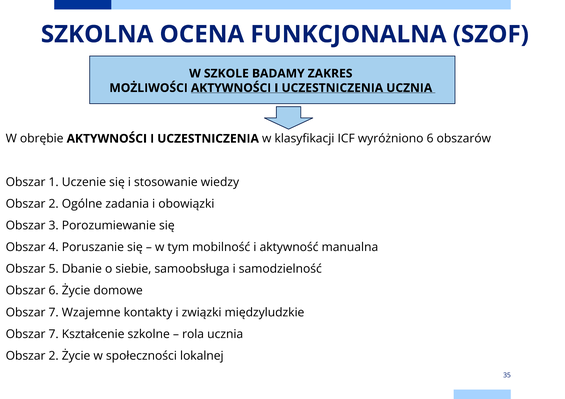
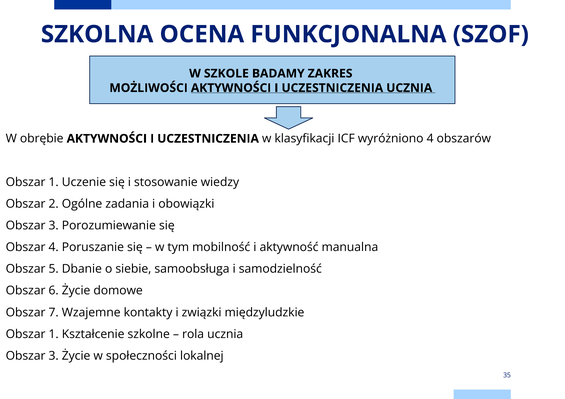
wyróżniono 6: 6 -> 4
7 at (54, 335): 7 -> 1
2 at (54, 356): 2 -> 3
